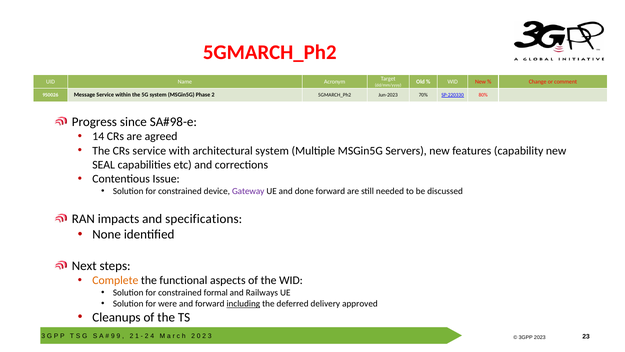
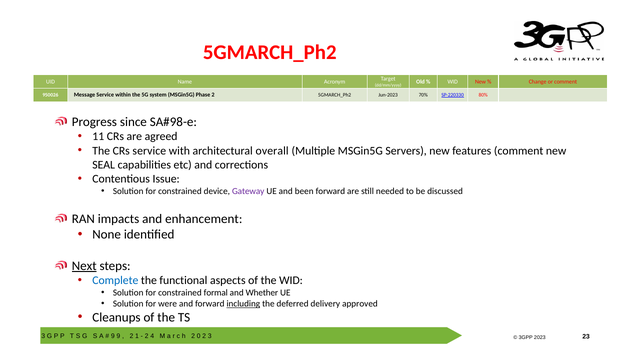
14: 14 -> 11
architectural system: system -> overall
features capability: capability -> comment
done: done -> been
specifications: specifications -> enhancement
Next underline: none -> present
Complete colour: orange -> blue
Railways: Railways -> Whether
